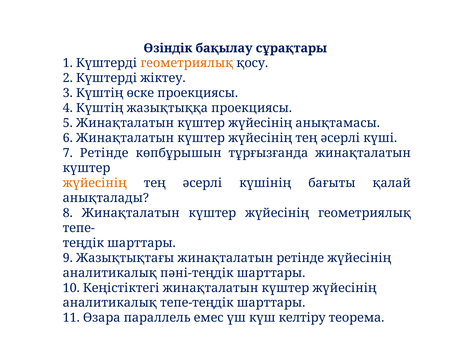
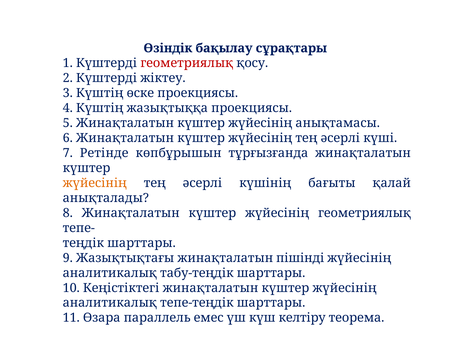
геометриялық at (187, 63) colour: orange -> red
жинақталатын ретінде: ретінде -> пішінді
пәні-теңдік: пәні-теңдік -> табу-теңдік
